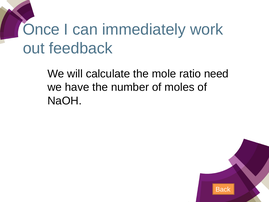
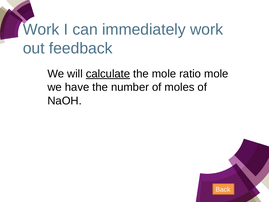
Once at (41, 29): Once -> Work
calculate at (108, 74) underline: none -> present
ratio need: need -> mole
